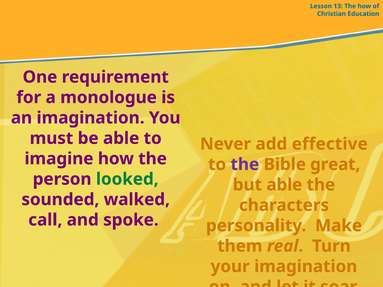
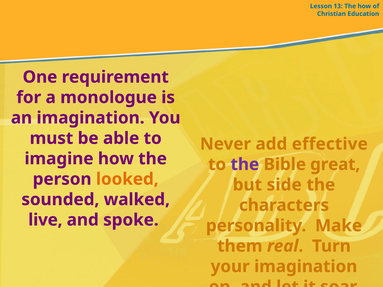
looked colour: green -> orange
but able: able -> side
call: call -> live
